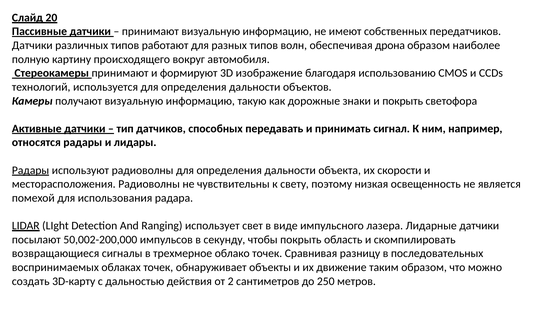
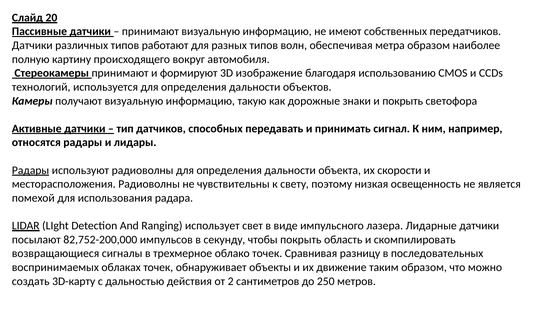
дрона: дрона -> метра
50,002-200,000: 50,002-200,000 -> 82,752-200,000
